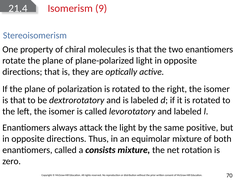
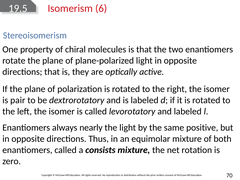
21.4: 21.4 -> 19.5
9: 9 -> 6
that at (18, 100): that -> pair
attack: attack -> nearly
